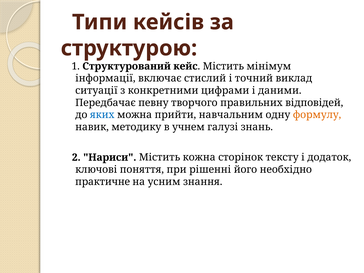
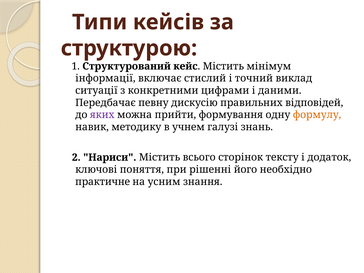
творчого: творчого -> дискусію
яких colour: blue -> purple
навчальним: навчальним -> формування
кожна: кожна -> всього
